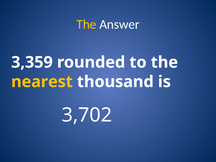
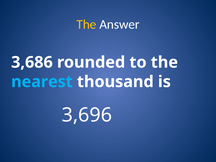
3,359: 3,359 -> 3,686
nearest colour: yellow -> light blue
3,702: 3,702 -> 3,696
